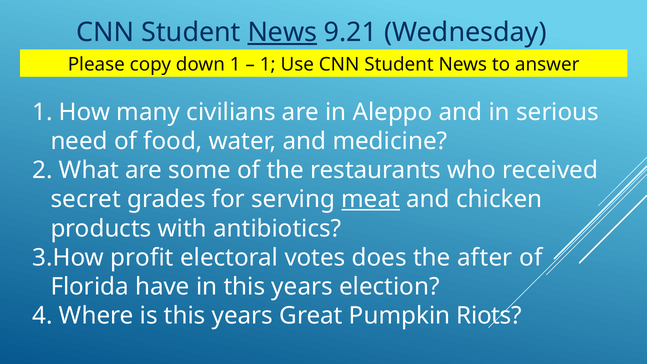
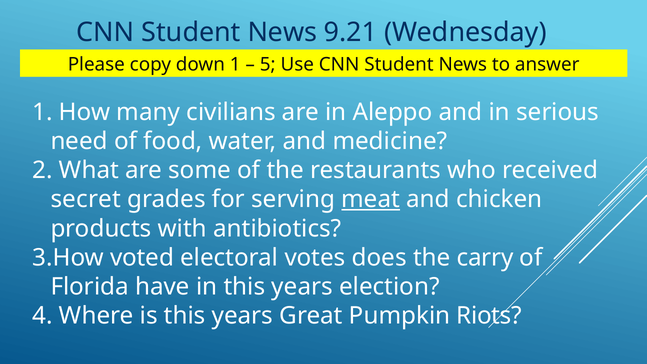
News at (282, 32) underline: present -> none
1 at (268, 64): 1 -> 5
profit: profit -> voted
after: after -> carry
